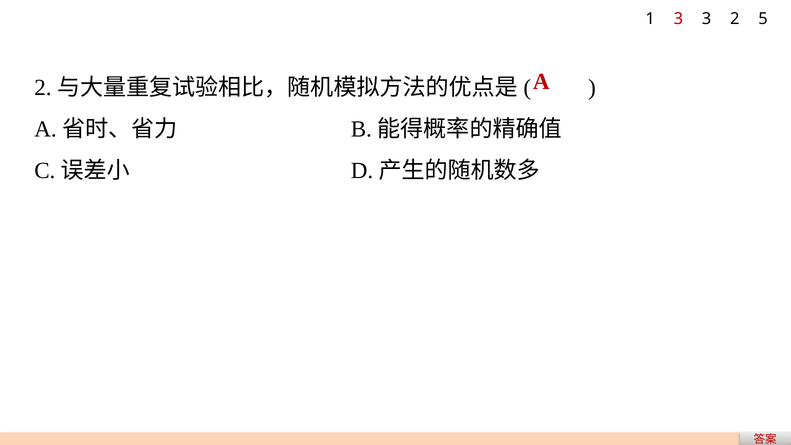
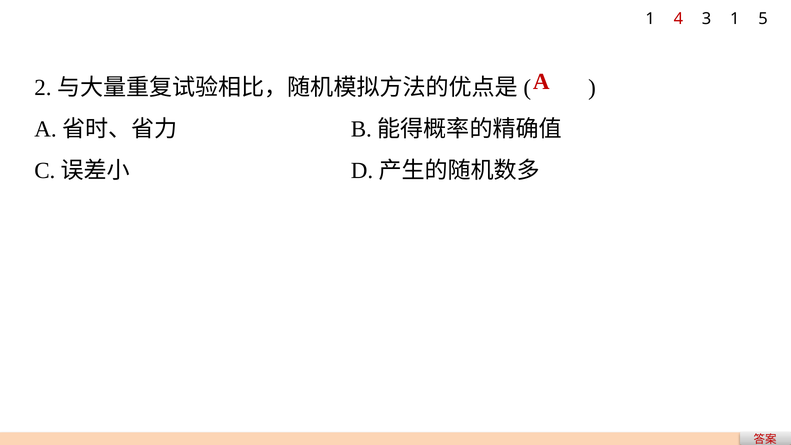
1 3: 3 -> 4
3 2: 2 -> 1
